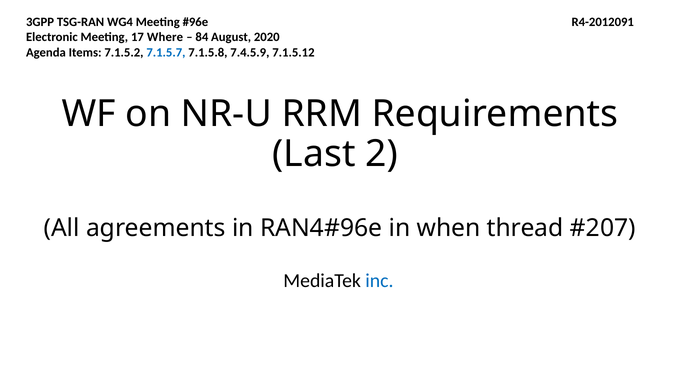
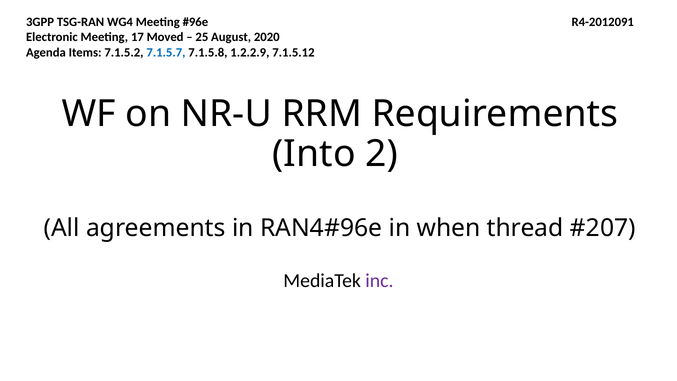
Where: Where -> Moved
84: 84 -> 25
7.4.5.9: 7.4.5.9 -> 1.2.2.9
Last: Last -> Into
inc colour: blue -> purple
